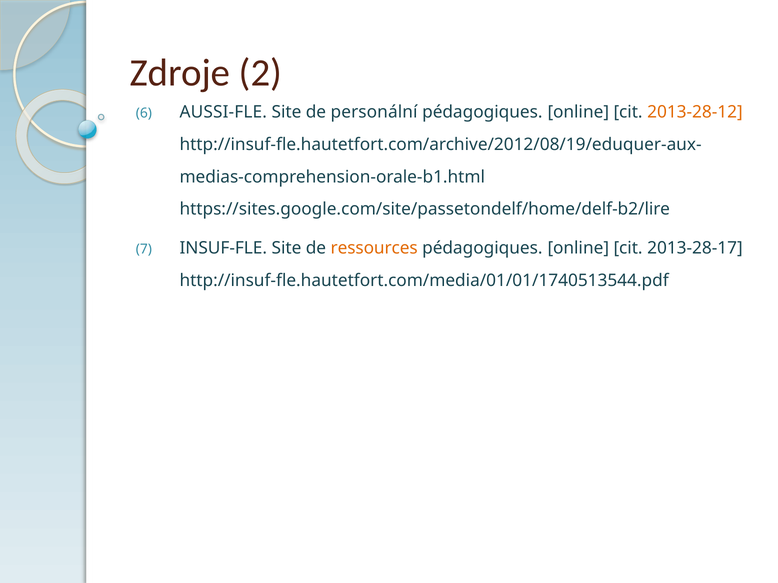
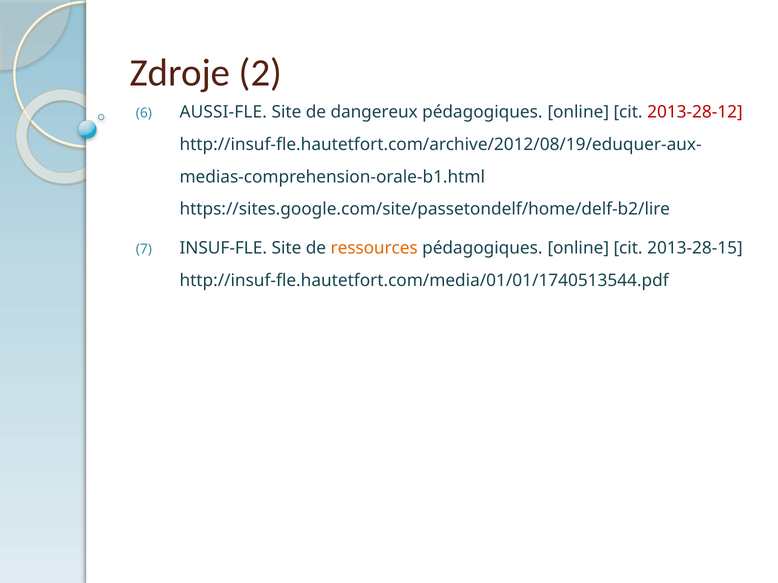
personální: personální -> dangereux
2013-28-12 colour: orange -> red
2013-28-17: 2013-28-17 -> 2013-28-15
